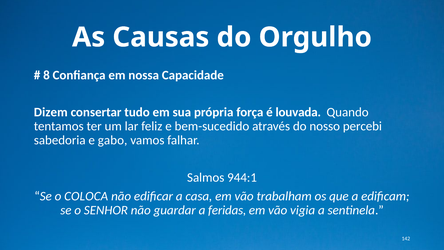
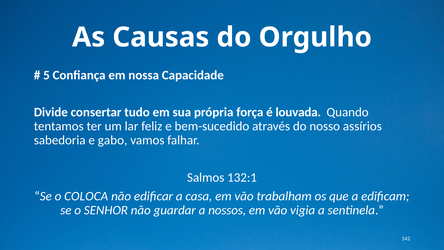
8: 8 -> 5
Dizem: Dizem -> Divide
percebi: percebi -> assírios
944:1: 944:1 -> 132:1
feridas: feridas -> nossos
